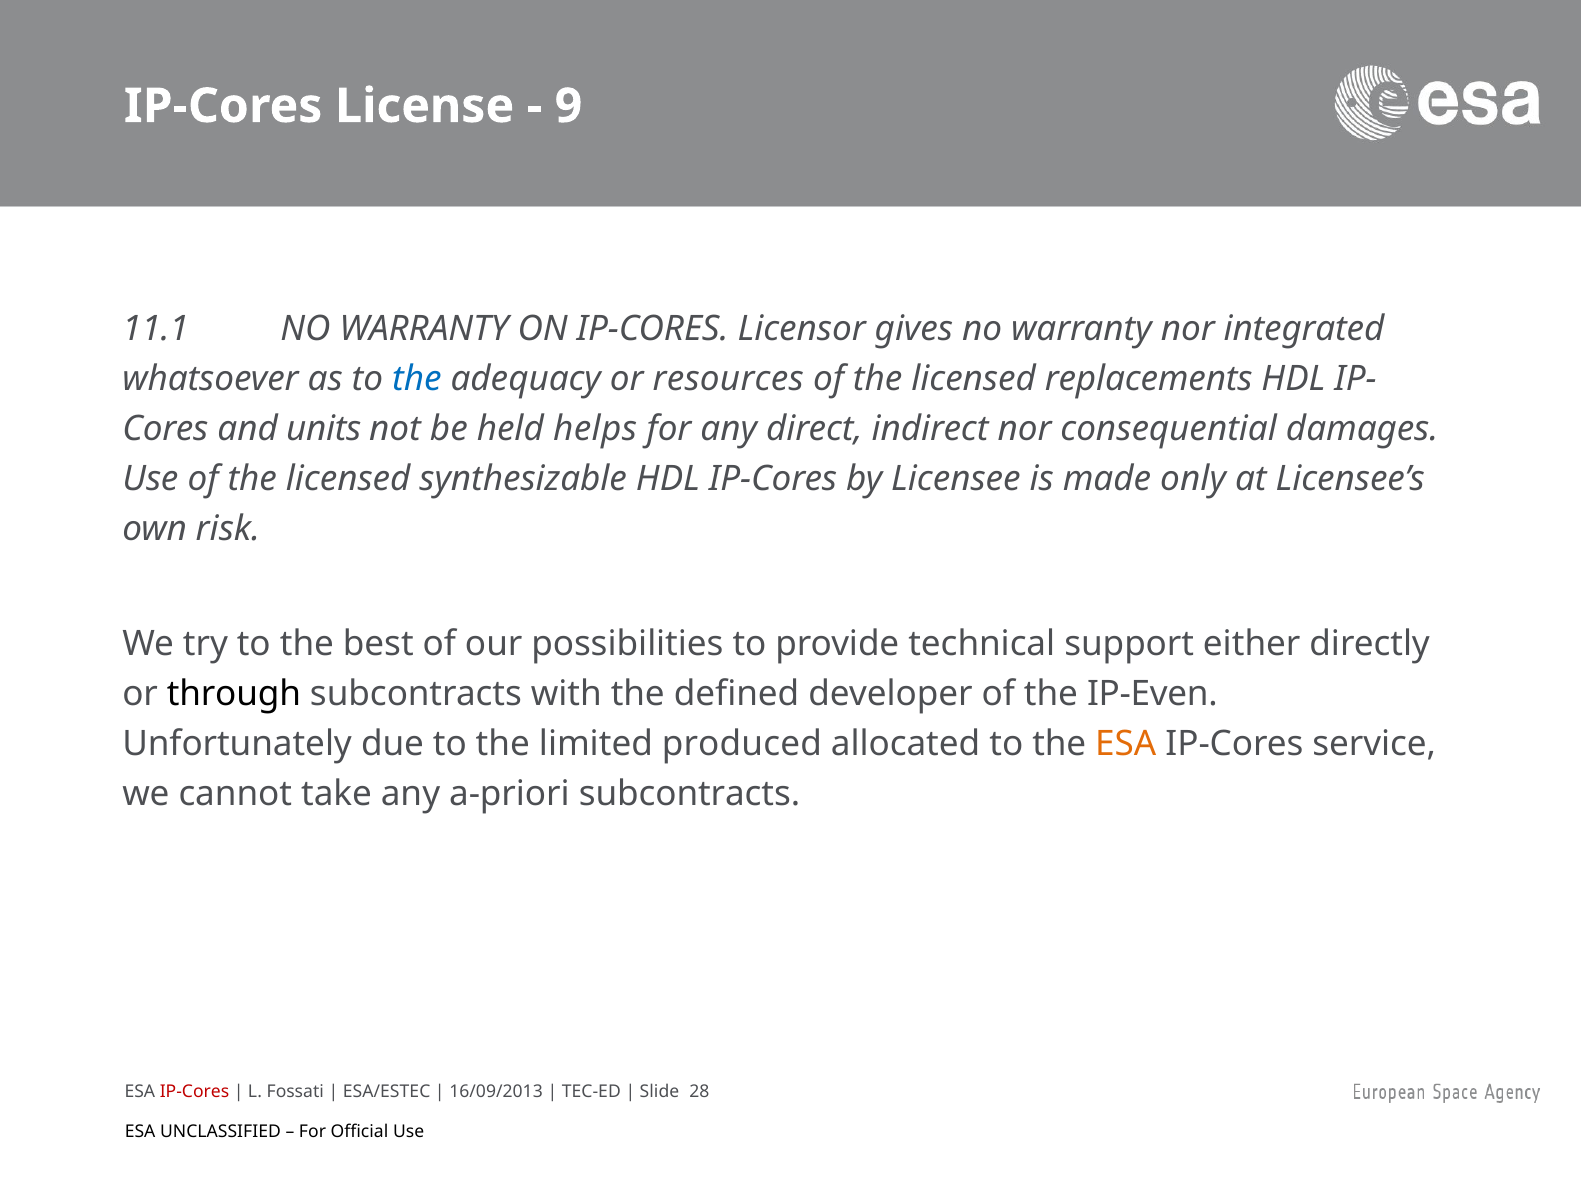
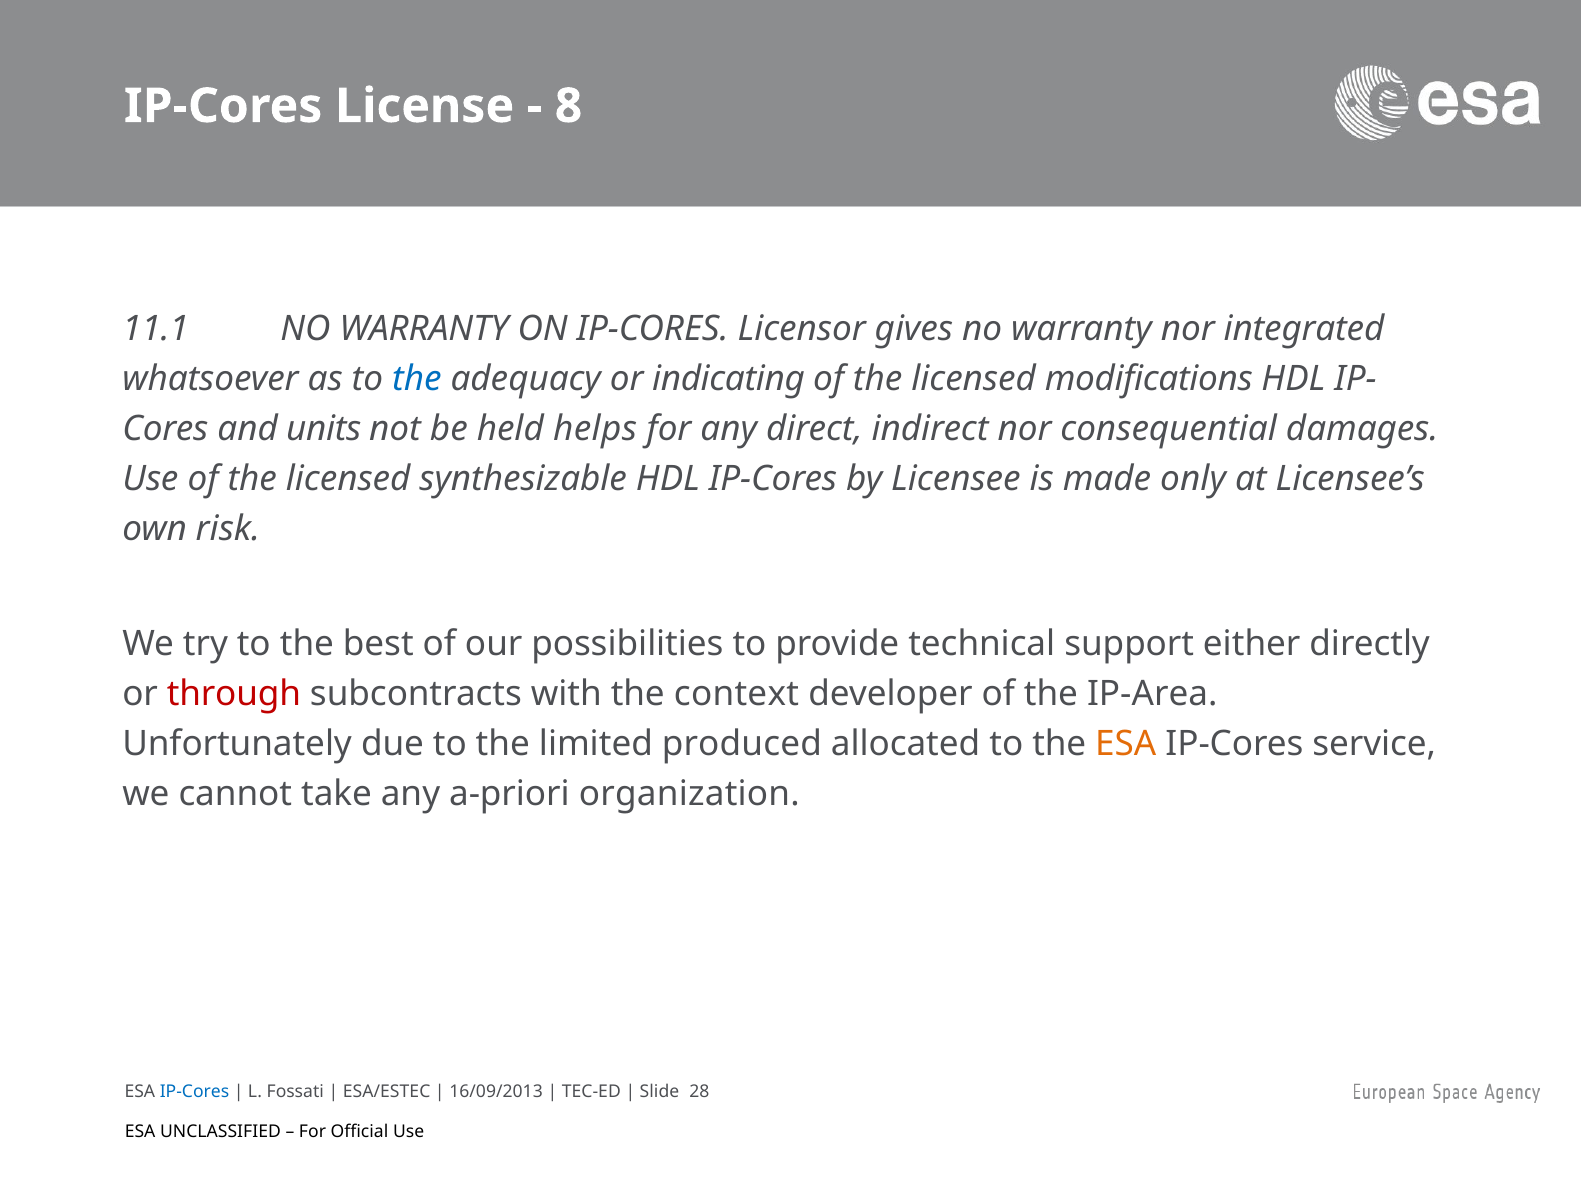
9: 9 -> 8
resources: resources -> indicating
replacements: replacements -> modifications
through colour: black -> red
defined: defined -> context
IP-Even: IP-Even -> IP-Area
a-priori subcontracts: subcontracts -> organization
IP-Cores at (195, 1091) colour: red -> blue
